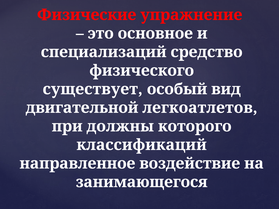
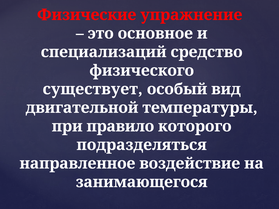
легкоатлетов: легкоатлетов -> температуры
должны: должны -> правило
классификаций: классификаций -> подразделяться
